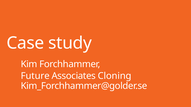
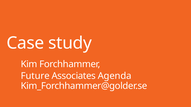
Cloning: Cloning -> Agenda
